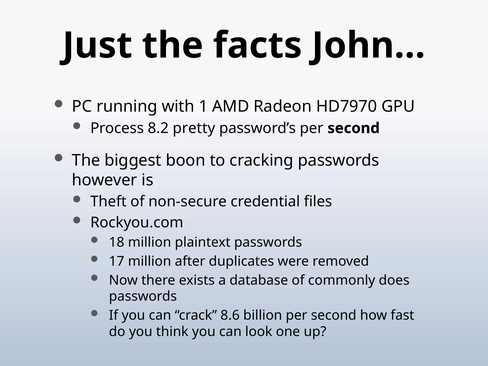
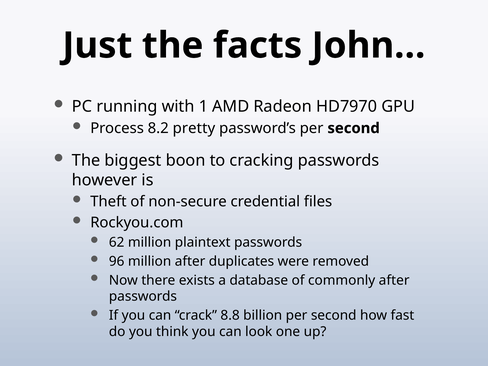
18: 18 -> 62
17: 17 -> 96
commonly does: does -> after
8.6: 8.6 -> 8.8
